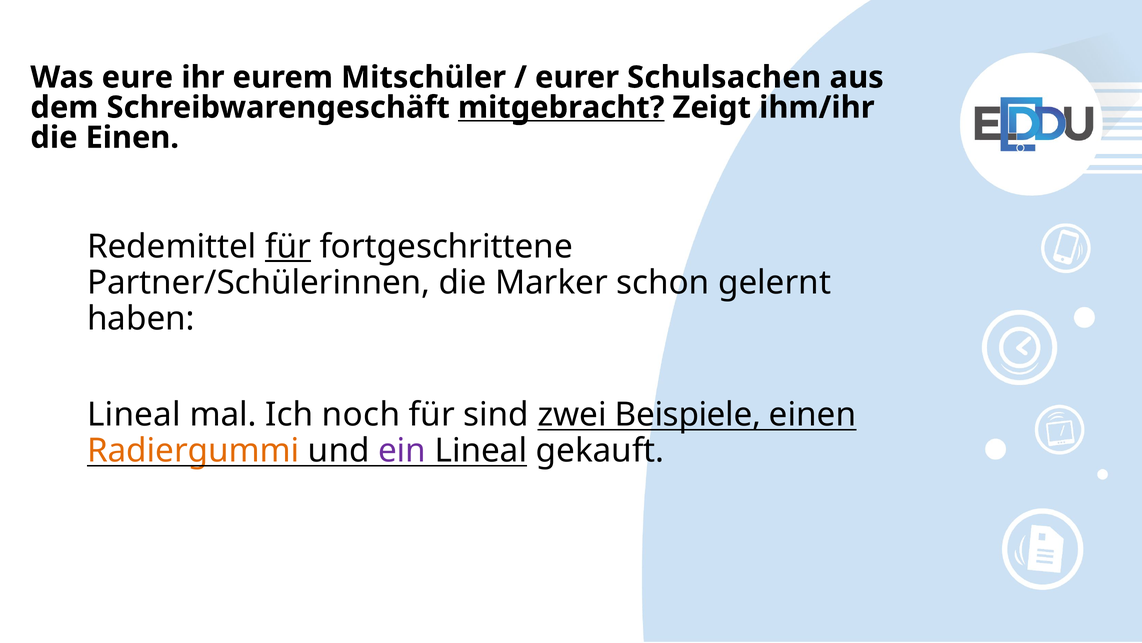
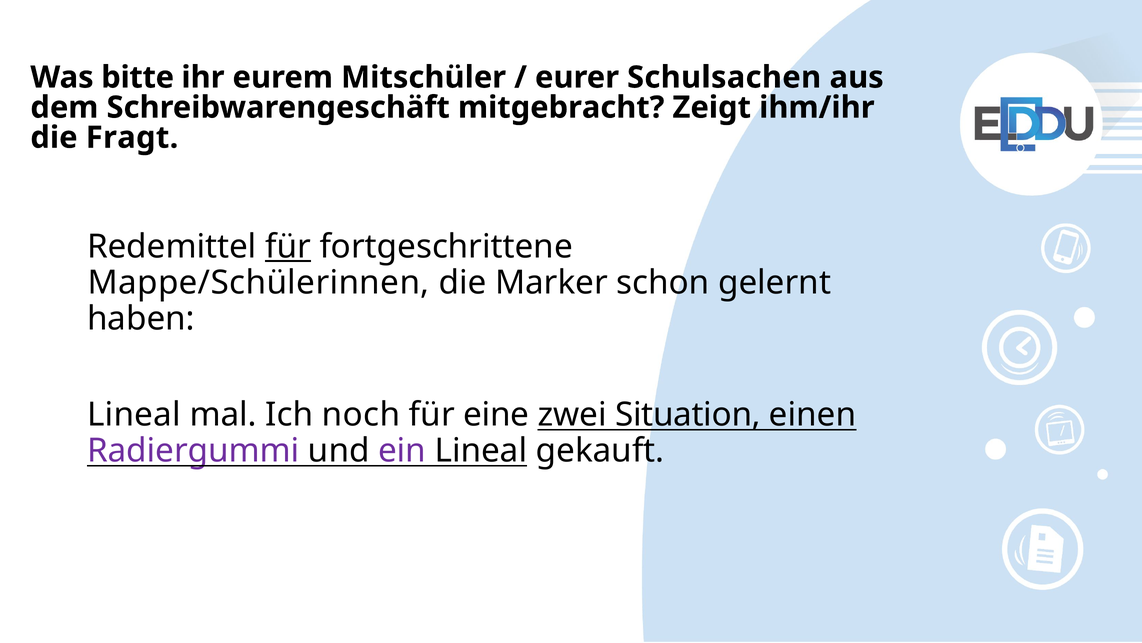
eure: eure -> bitte
mitgebracht underline: present -> none
die Einen: Einen -> Fragt
Partner/Schülerinnen: Partner/Schülerinnen -> Mappe/Schülerinnen
sind: sind -> eine
Beispiele: Beispiele -> Situation
Radiergummi colour: orange -> purple
